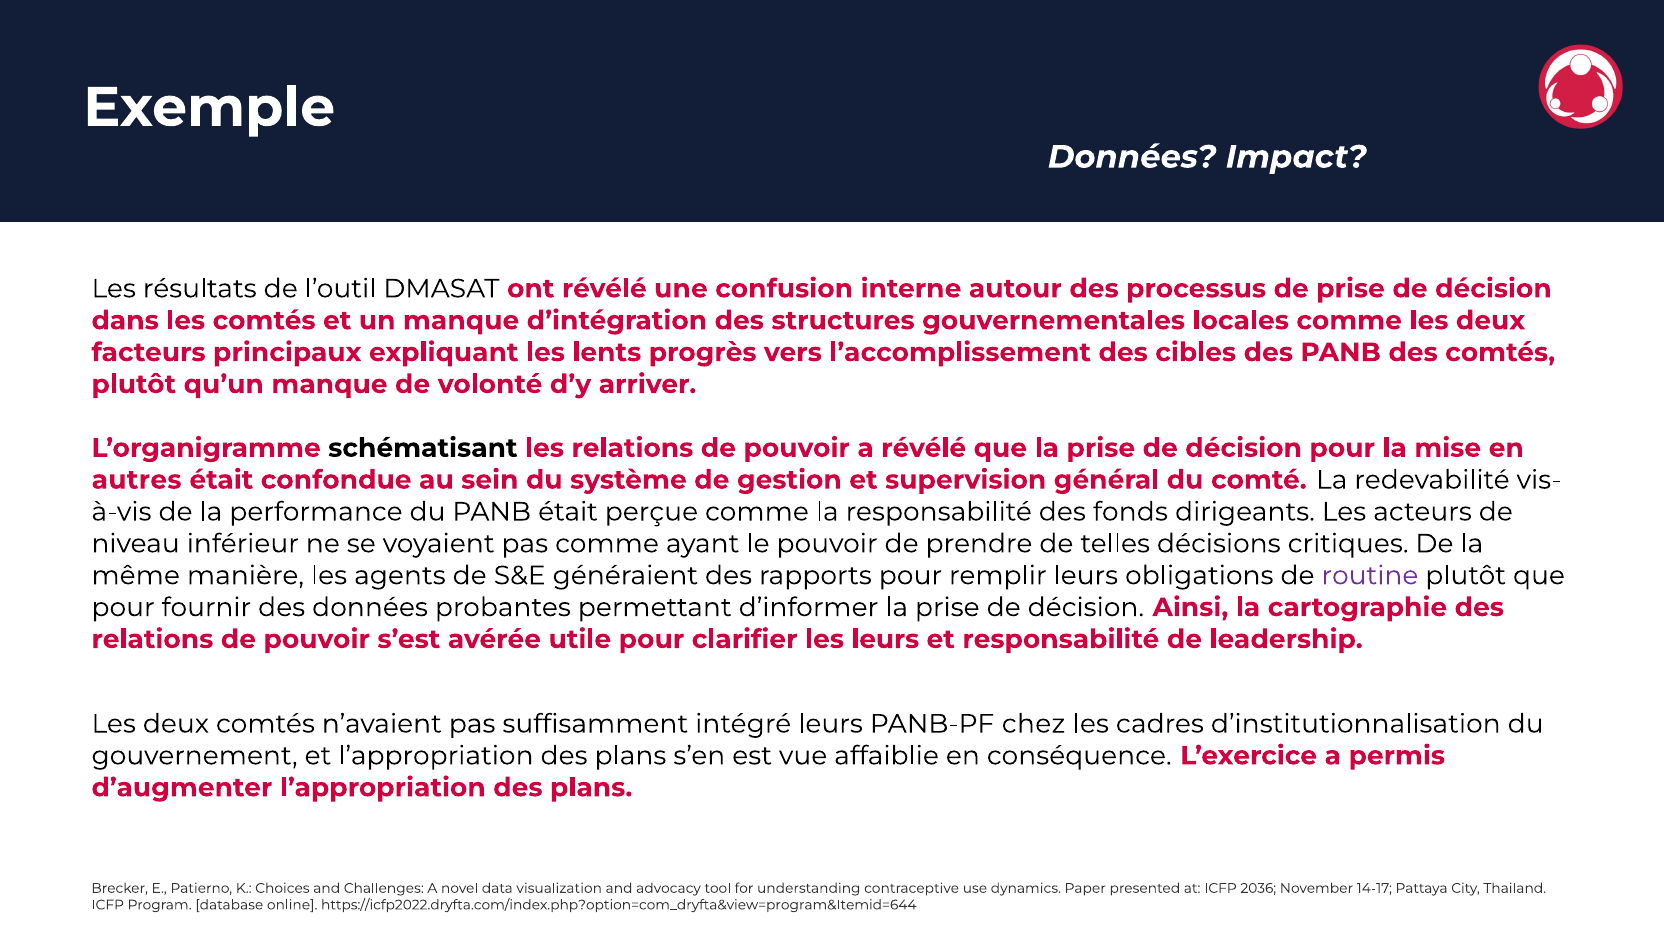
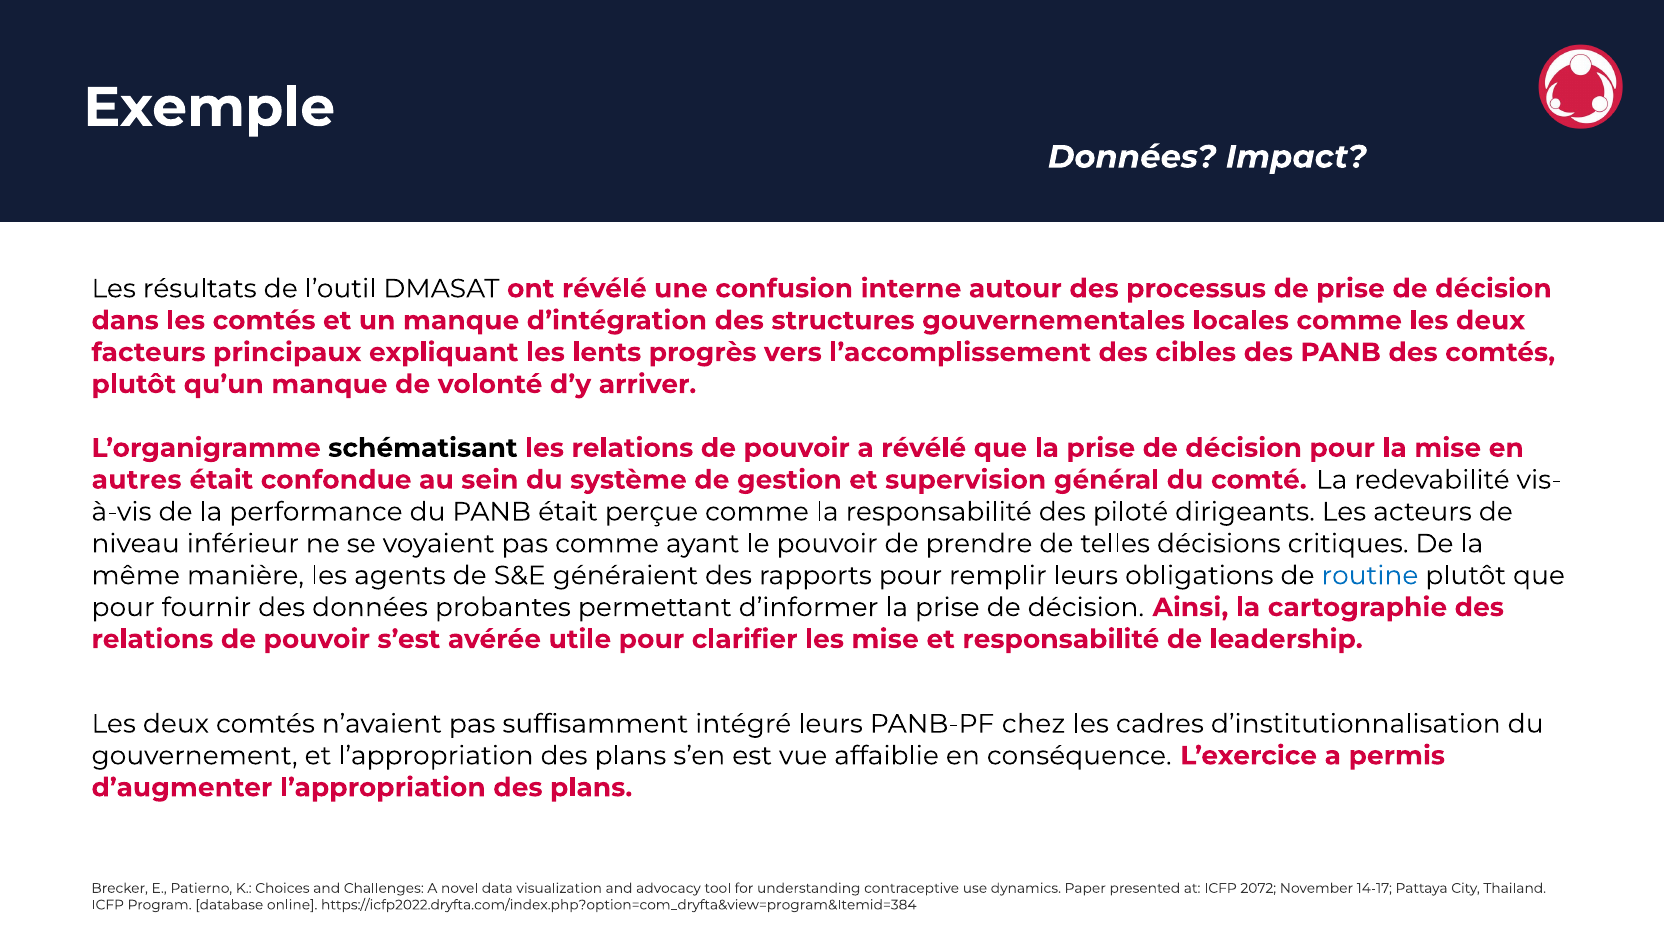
fonds: fonds -> piloté
routine colour: purple -> blue
les leurs: leurs -> mise
2036: 2036 -> 2072
https://icfp2022.dryfta.com/index.php?option=com_dryfta&view=program&Itemid=644: https://icfp2022.dryfta.com/index.php?option=com_dryfta&view=program&Itemid=644 -> https://icfp2022.dryfta.com/index.php?option=com_dryfta&view=program&Itemid=384
